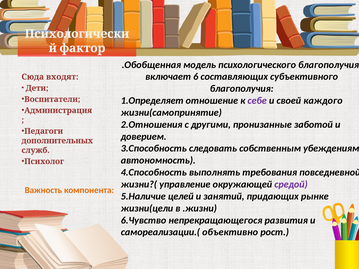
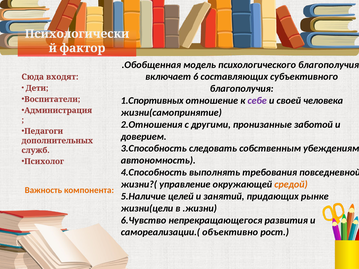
1.Определяет: 1.Определяет -> 1.Спортивных
каждого: каждого -> человека
средой colour: purple -> orange
